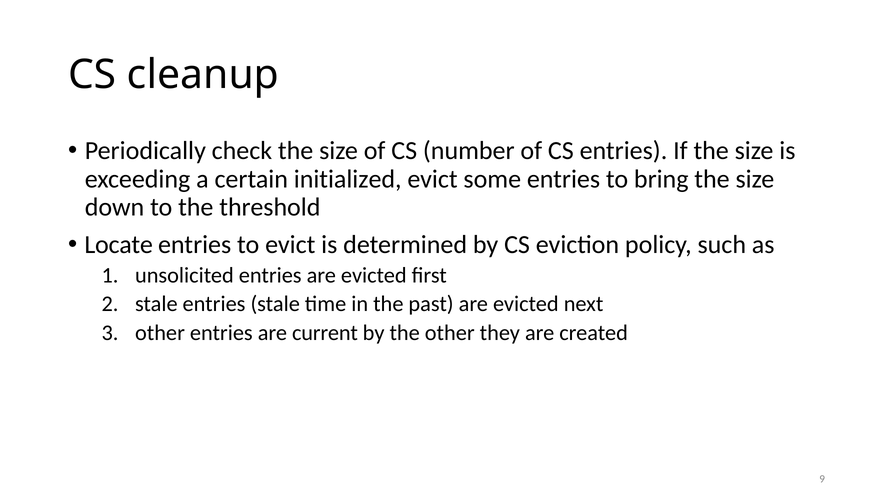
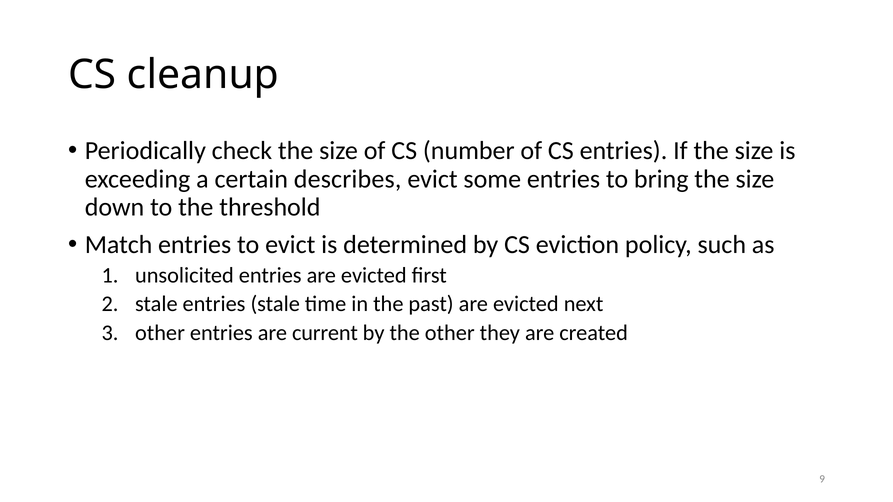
initialized: initialized -> describes
Locate: Locate -> Match
